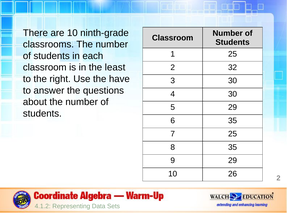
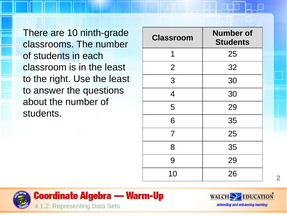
Use the have: have -> least
